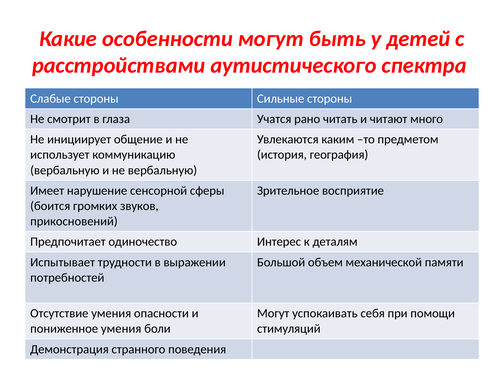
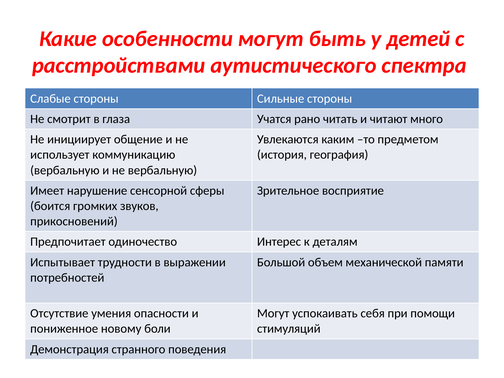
пониженное умения: умения -> новому
